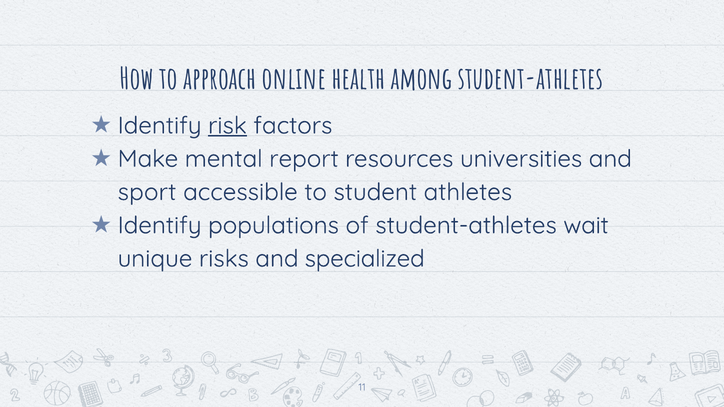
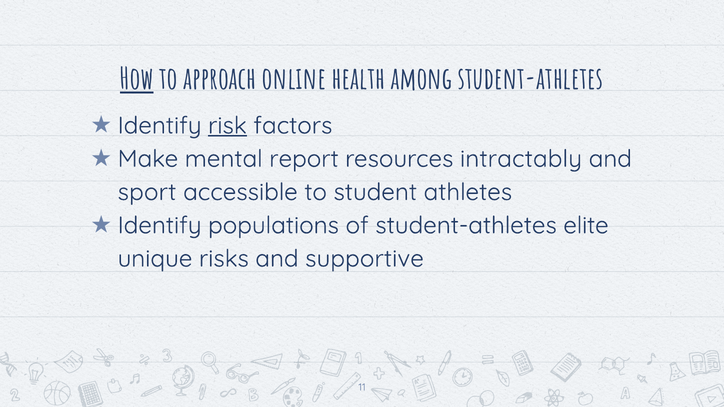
How underline: none -> present
universities: universities -> intractably
wait: wait -> elite
specialized: specialized -> supportive
